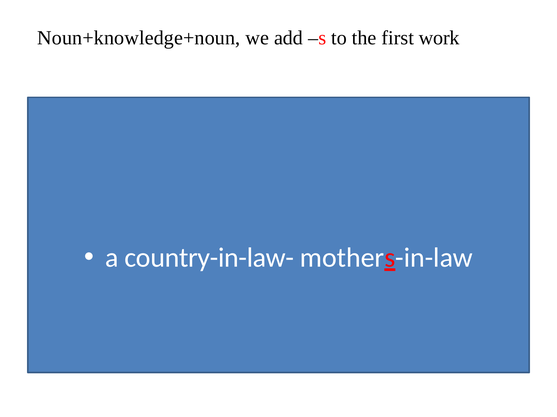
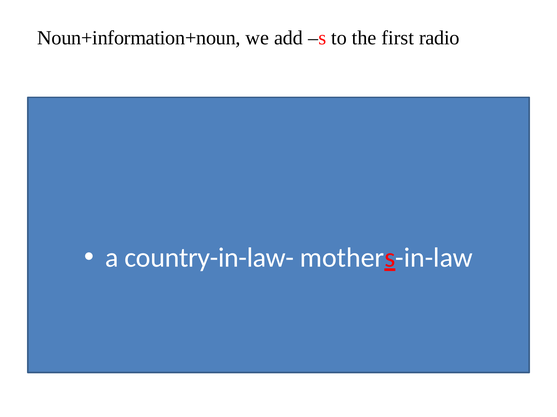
Noun+knowledge+noun: Noun+knowledge+noun -> Noun+information+noun
work: work -> radio
